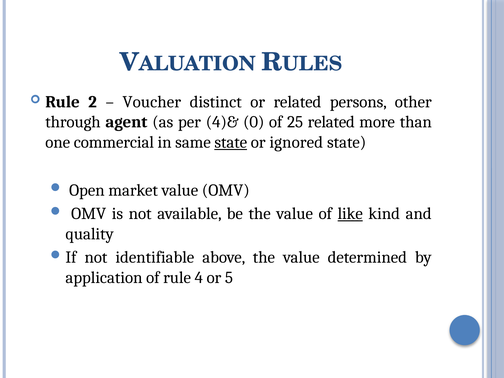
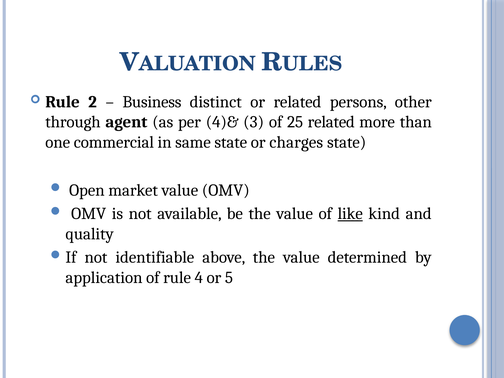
Voucher: Voucher -> Business
0: 0 -> 3
state at (231, 142) underline: present -> none
ignored: ignored -> charges
